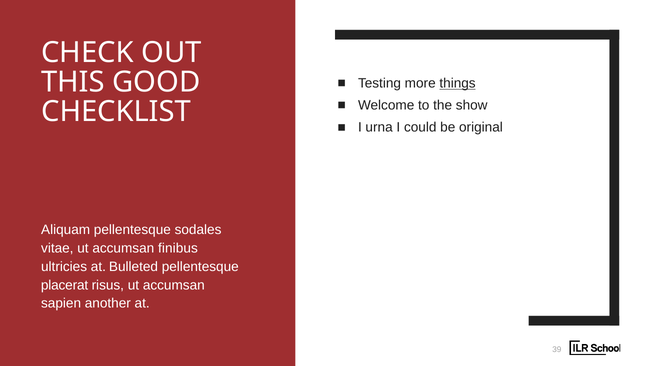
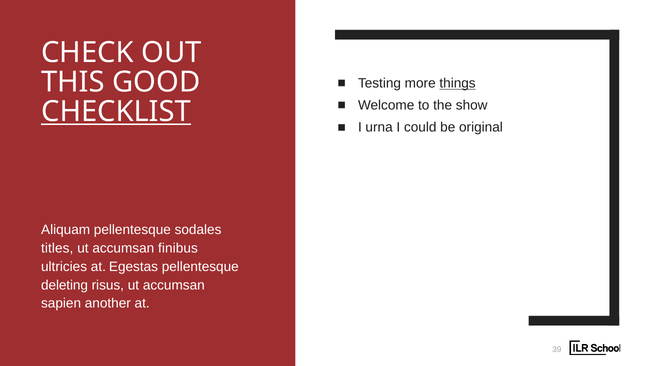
CHECKLIST underline: none -> present
vitae: vitae -> titles
Bulleted: Bulleted -> Egestas
placerat: placerat -> deleting
